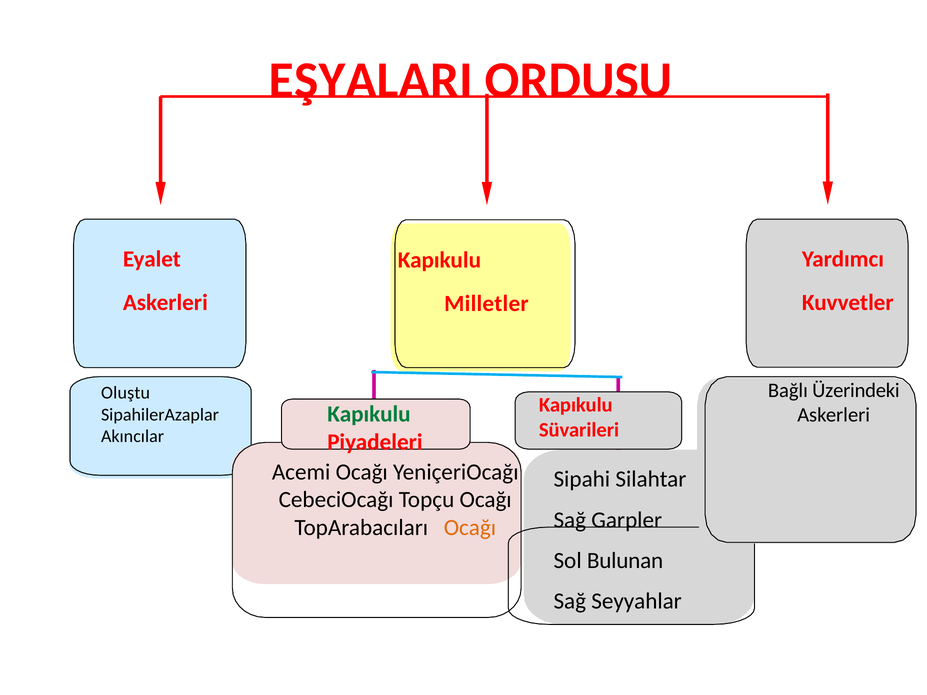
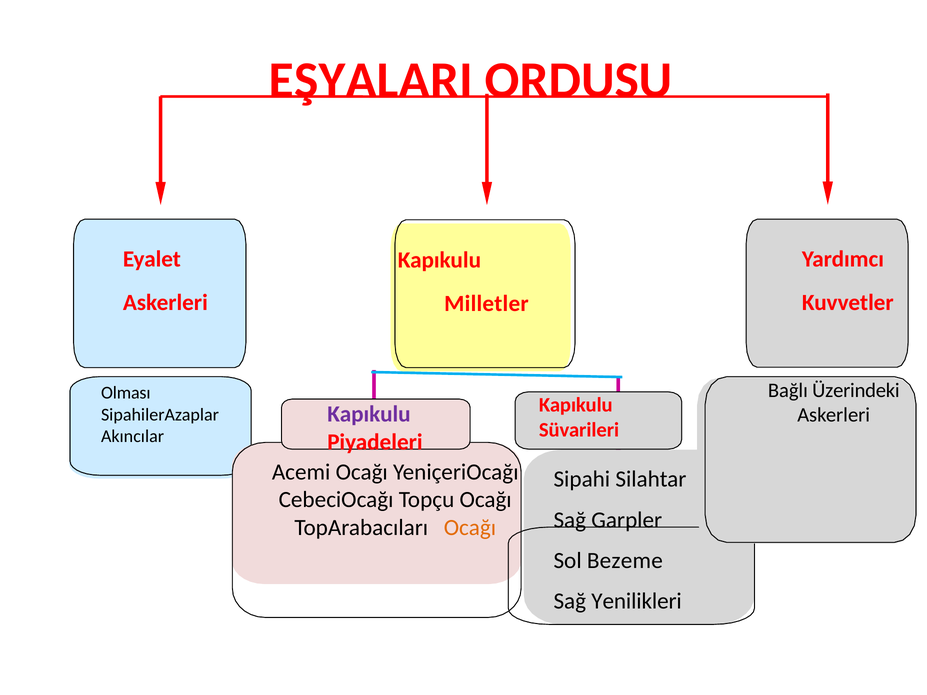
Oluştu: Oluştu -> Olması
Kapıkulu at (369, 414) colour: green -> purple
Bulunan: Bulunan -> Bezeme
Seyyahlar: Seyyahlar -> Yenilikleri
